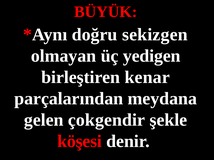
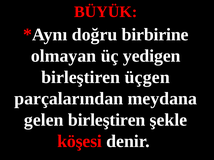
sekizgen: sekizgen -> birbirine
kenar: kenar -> üçgen
gelen çokgendir: çokgendir -> birleştiren
